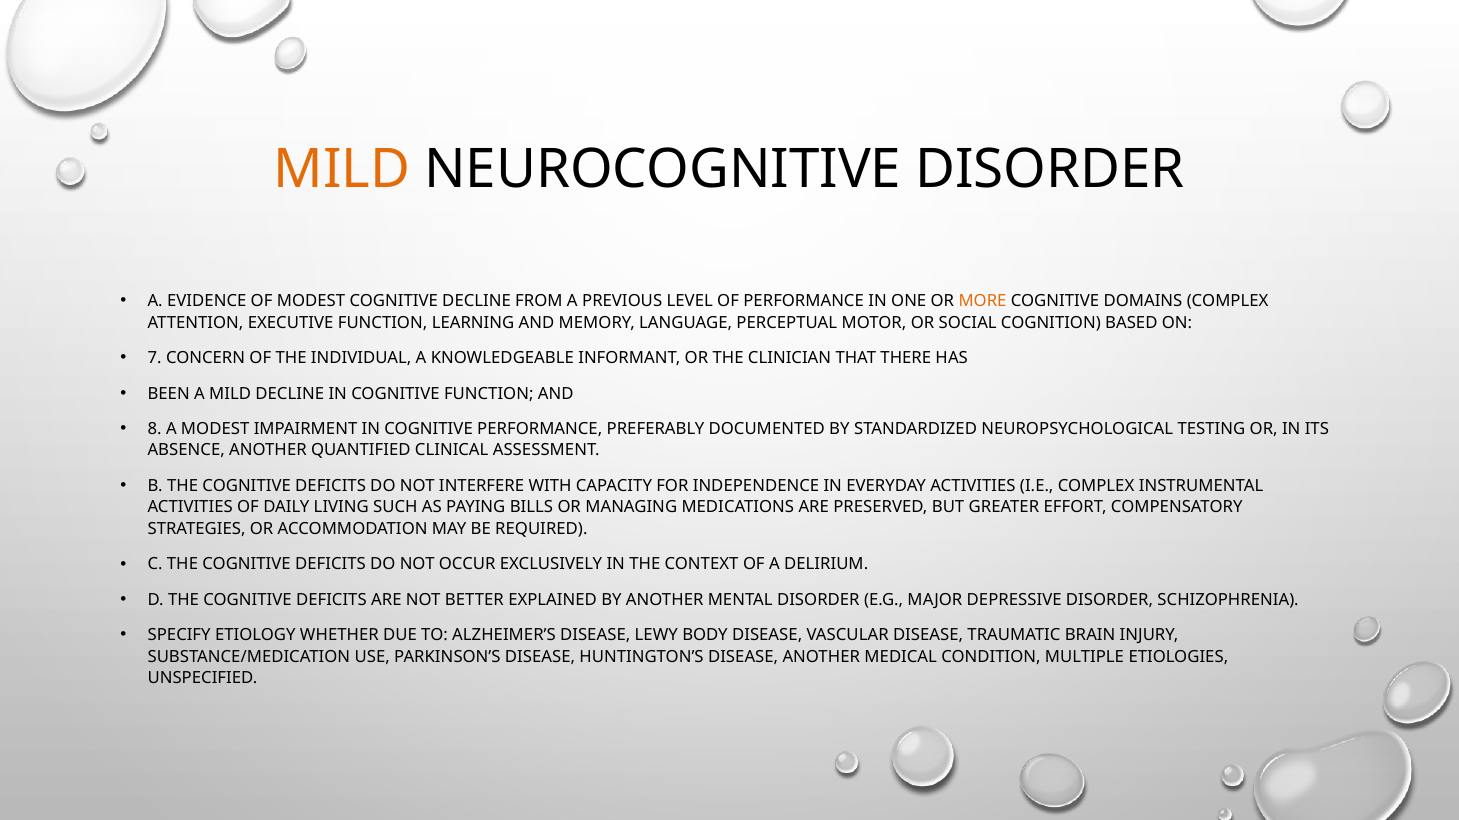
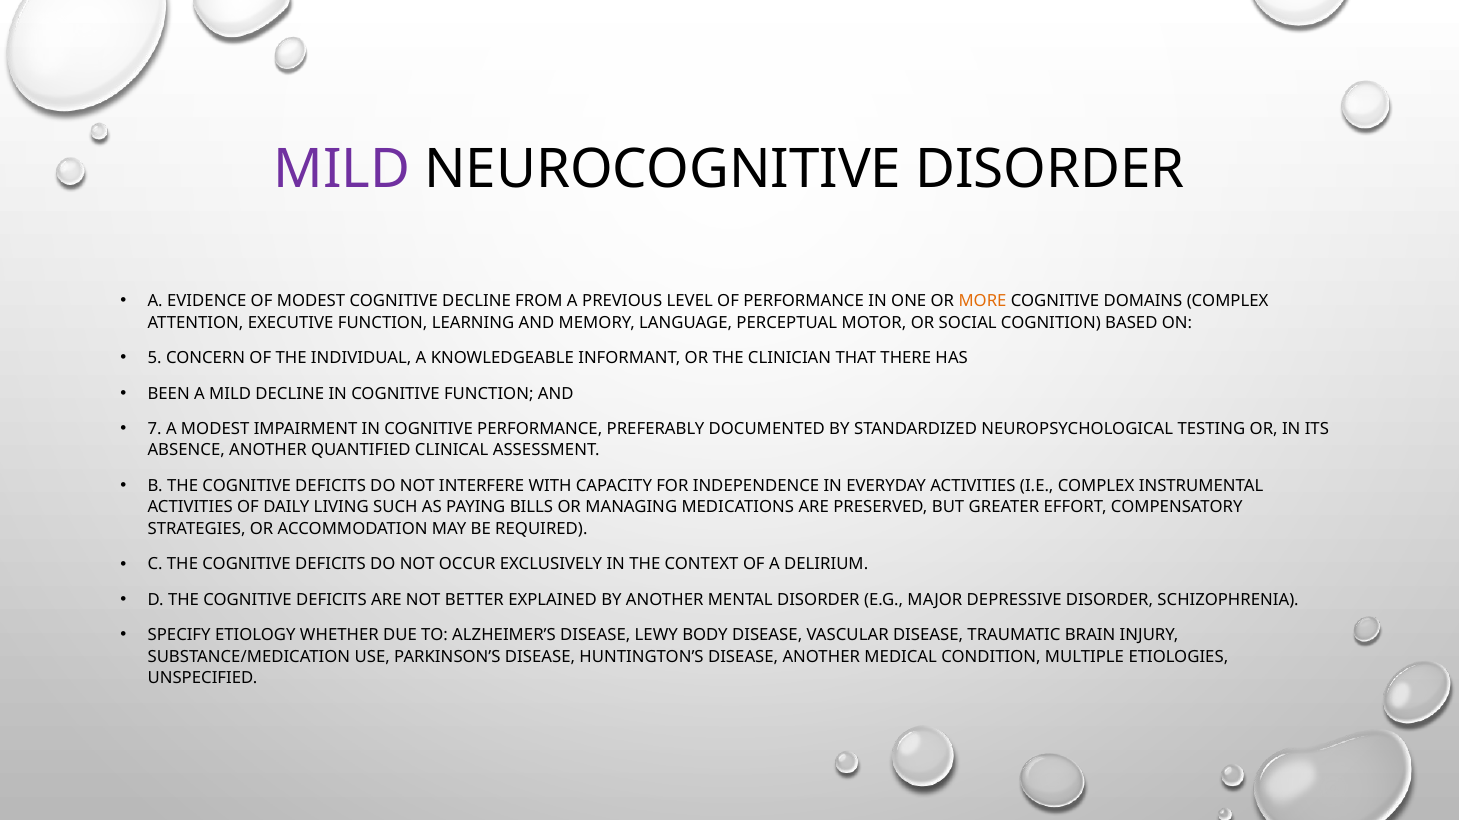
MILD at (342, 169) colour: orange -> purple
7: 7 -> 5
8: 8 -> 7
